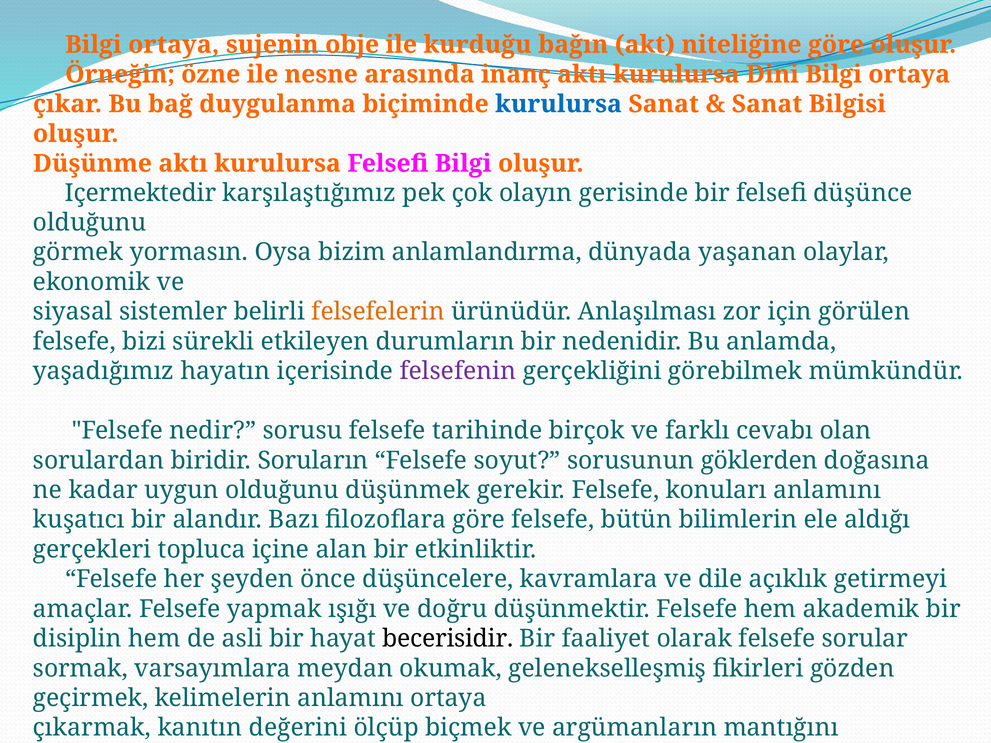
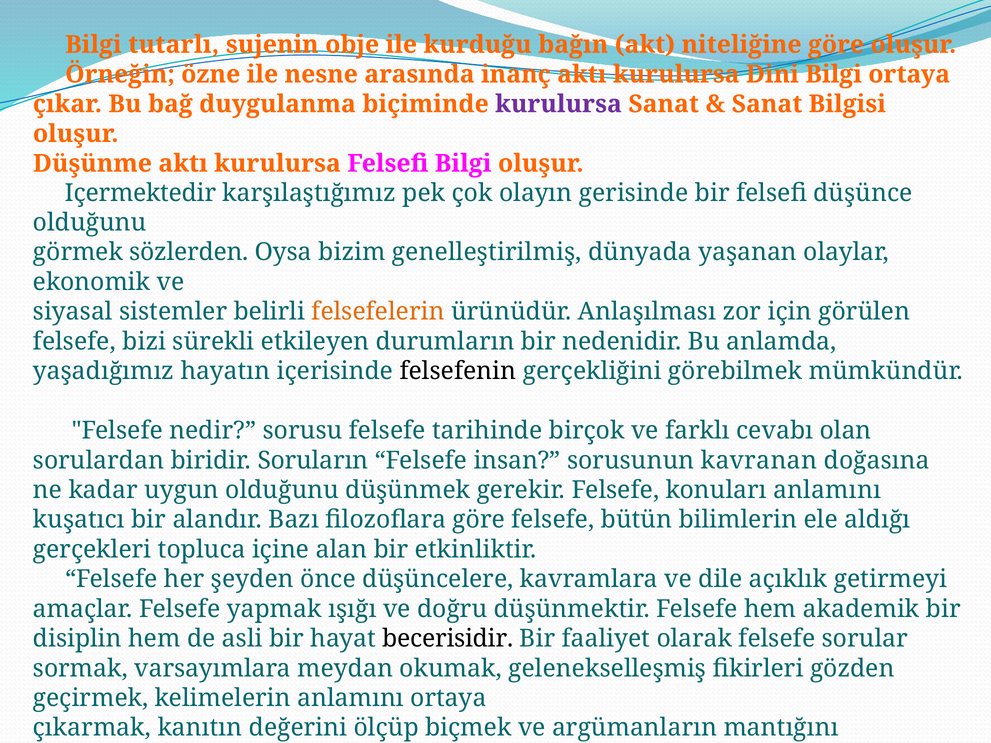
ortaya at (174, 45): ortaya -> tutarlı
kurulursa at (558, 104) colour: blue -> purple
yormasın: yormasın -> sözlerden
anlamlandırma: anlamlandırma -> genelleştirilmiş
felsefenin colour: purple -> black
soyut: soyut -> insan
göklerden: göklerden -> kavranan
